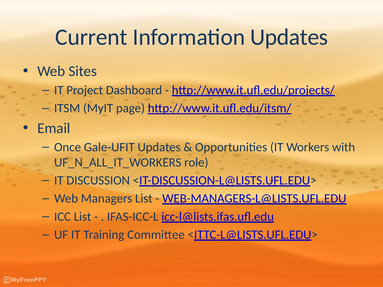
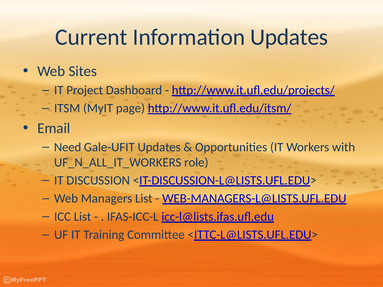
Once: Once -> Need
